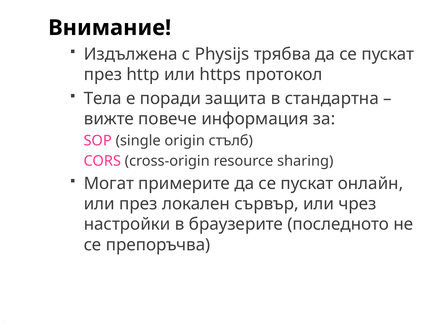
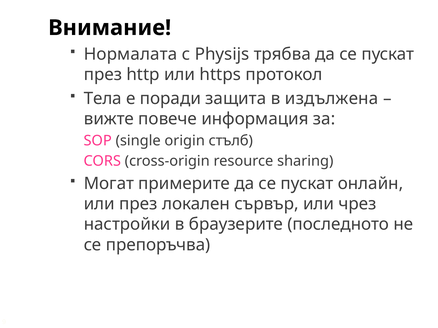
Издължена: Издължена -> Нормалата
стандартна: стандартна -> издължена
